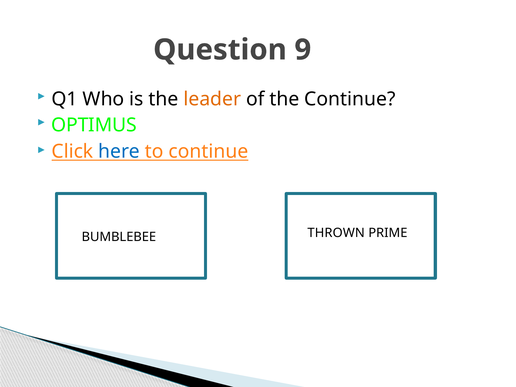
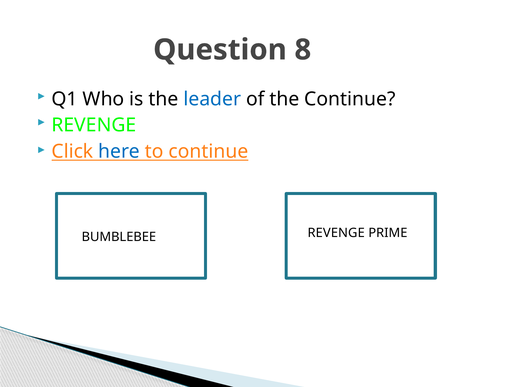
9: 9 -> 8
leader colour: orange -> blue
OPTIMUS at (94, 125): OPTIMUS -> REVENGE
BUMBLEBEE THROWN: THROWN -> REVENGE
